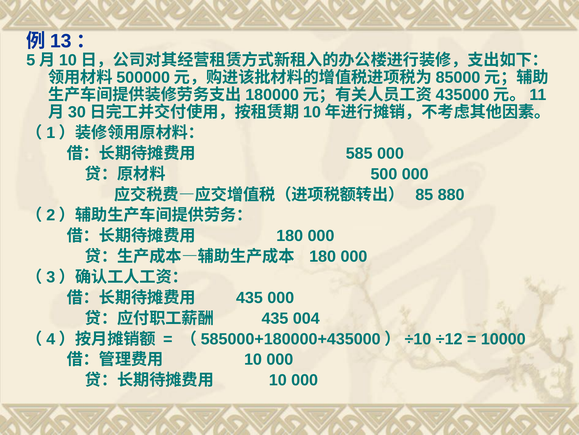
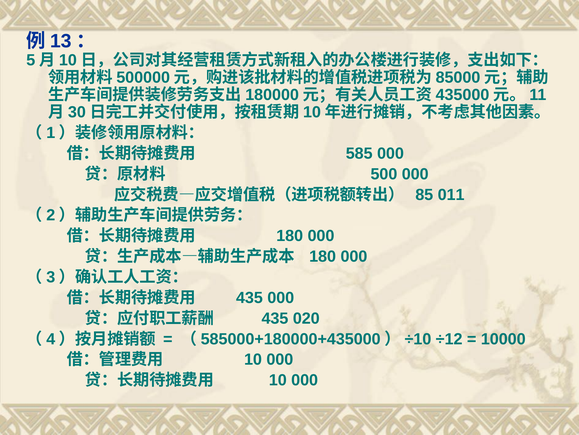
880: 880 -> 011
004: 004 -> 020
